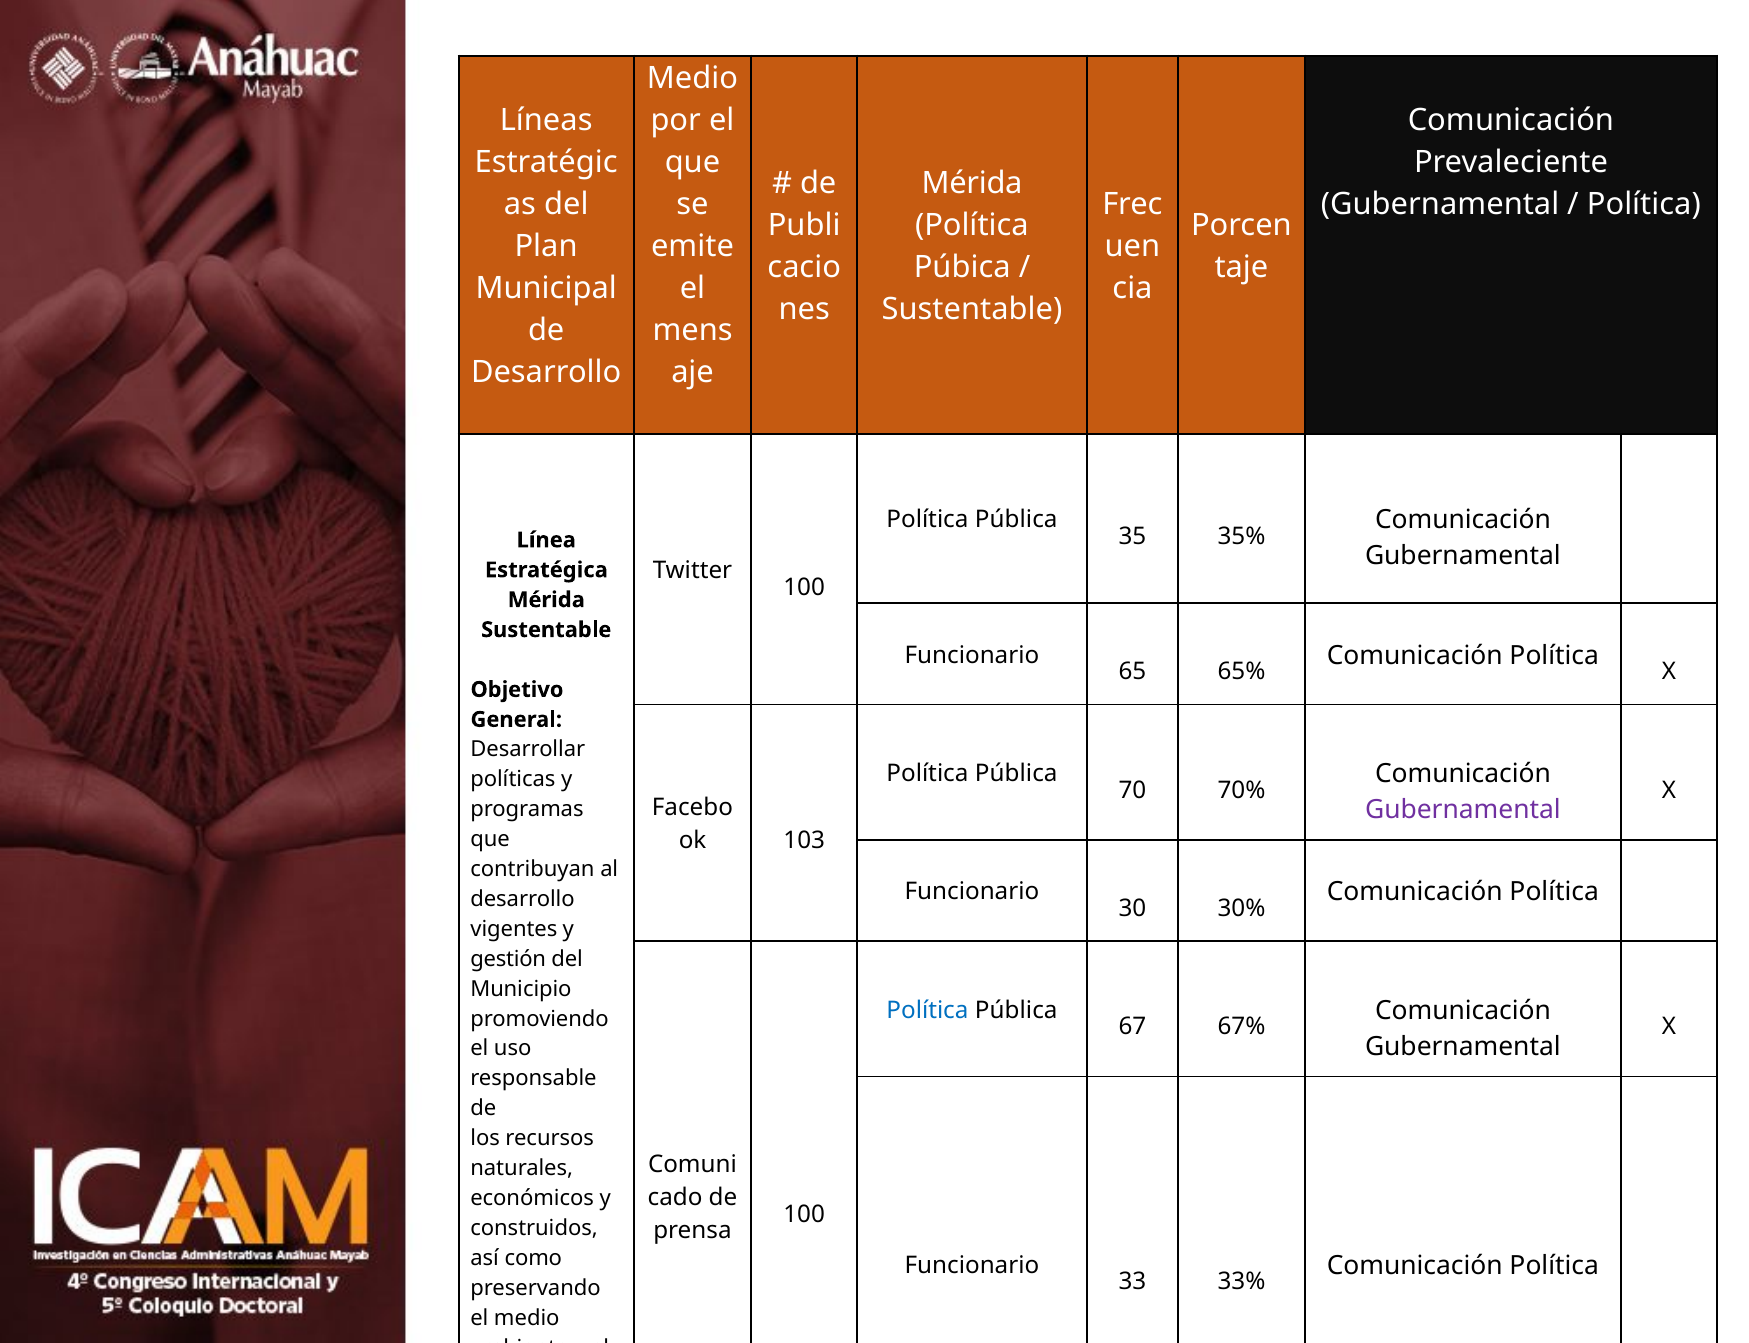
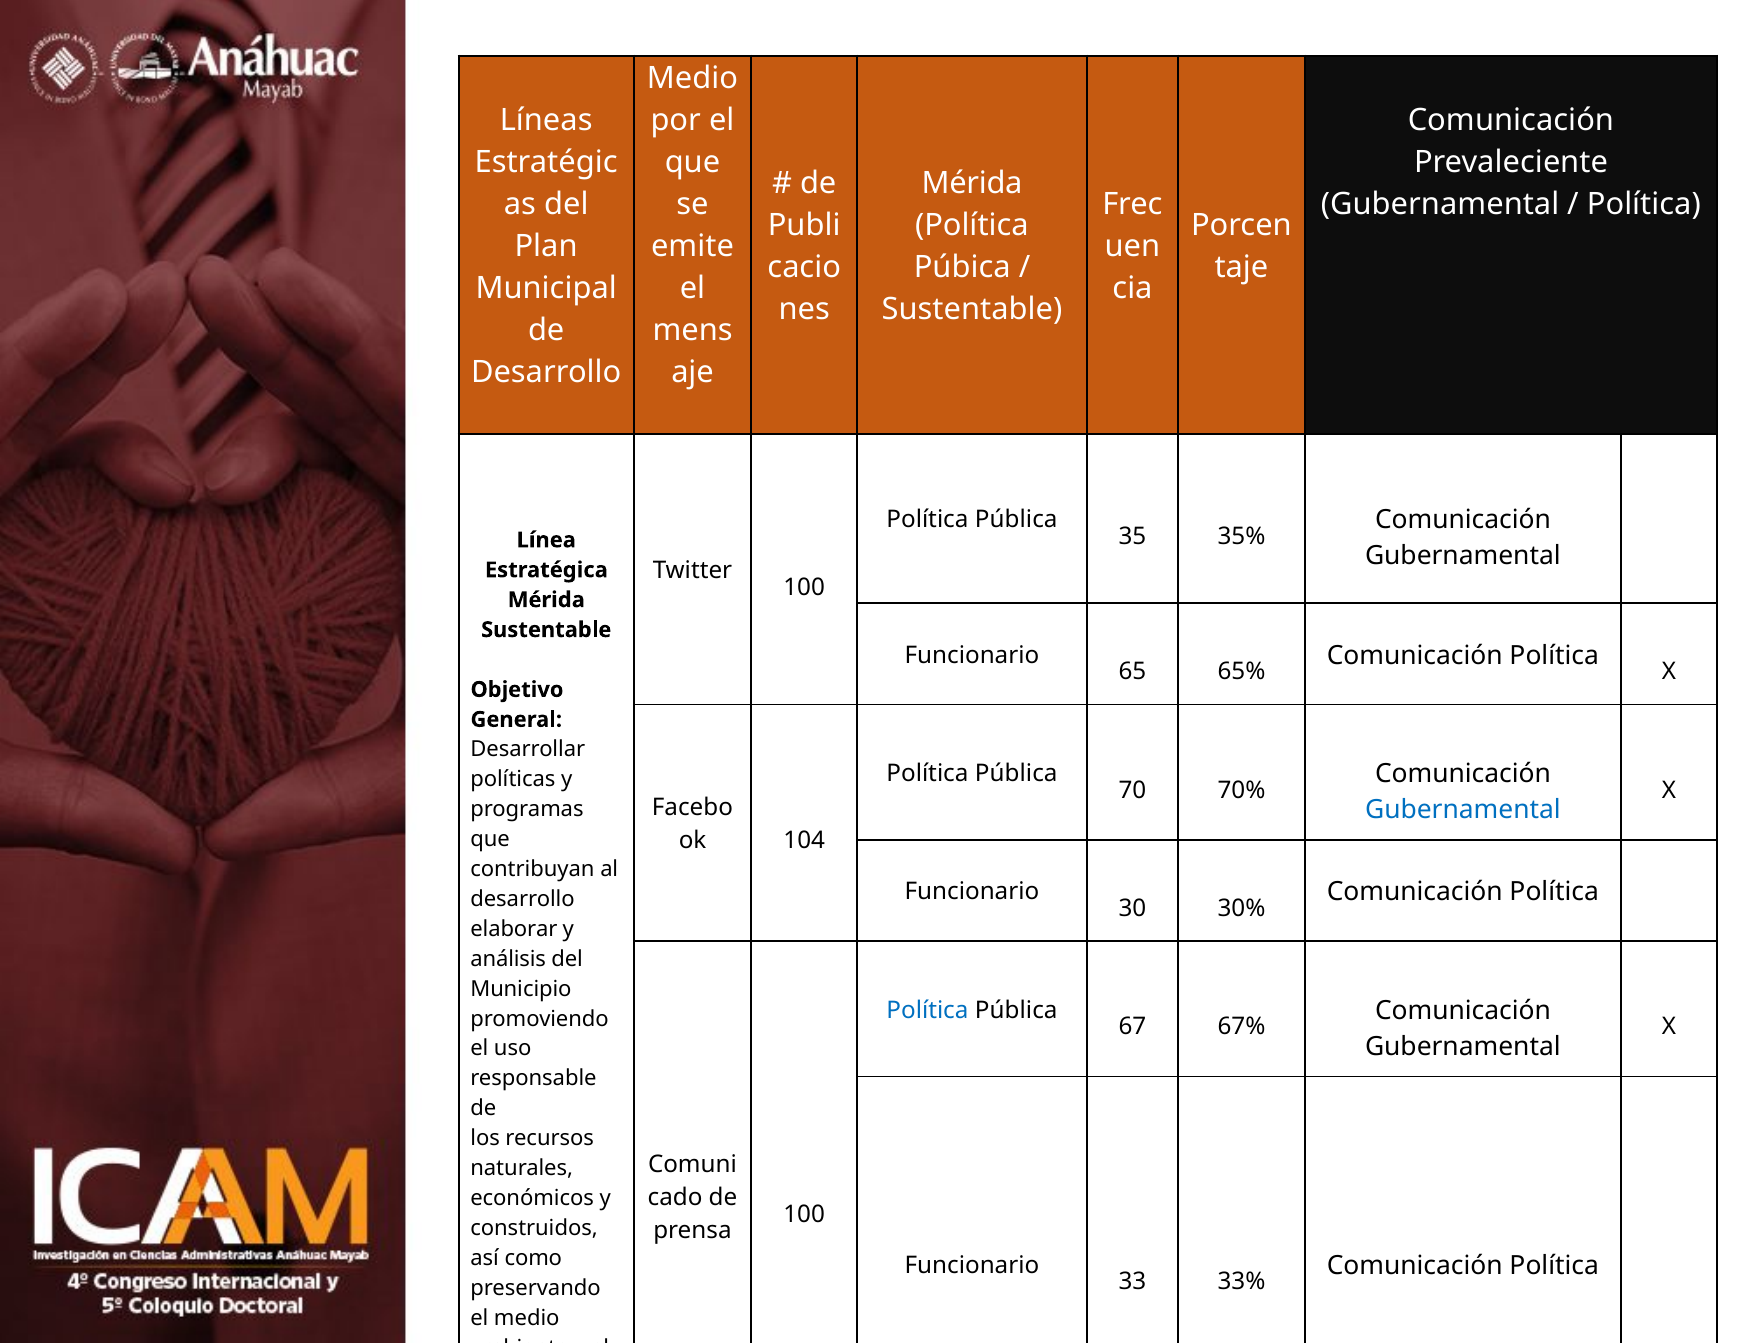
Gubernamental at (1463, 810) colour: purple -> blue
103: 103 -> 104
vigentes: vigentes -> elaborar
gestión: gestión -> análisis
